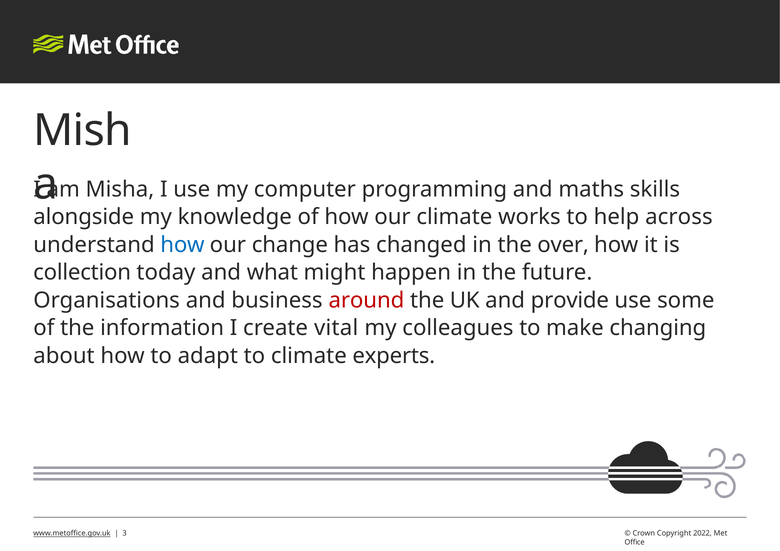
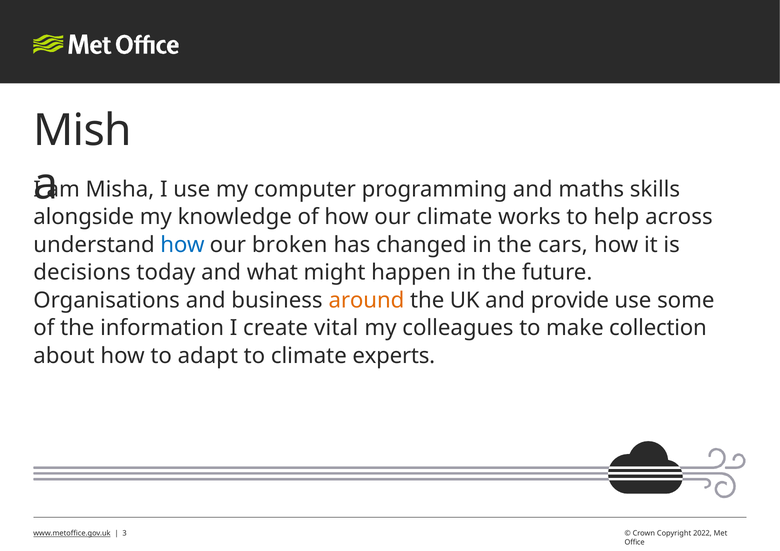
change: change -> broken
over: over -> cars
collection: collection -> decisions
around colour: red -> orange
changing: changing -> collection
